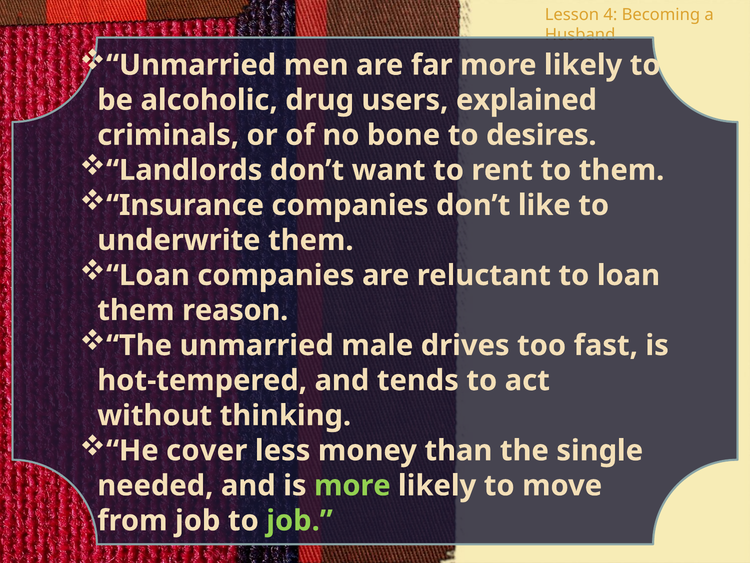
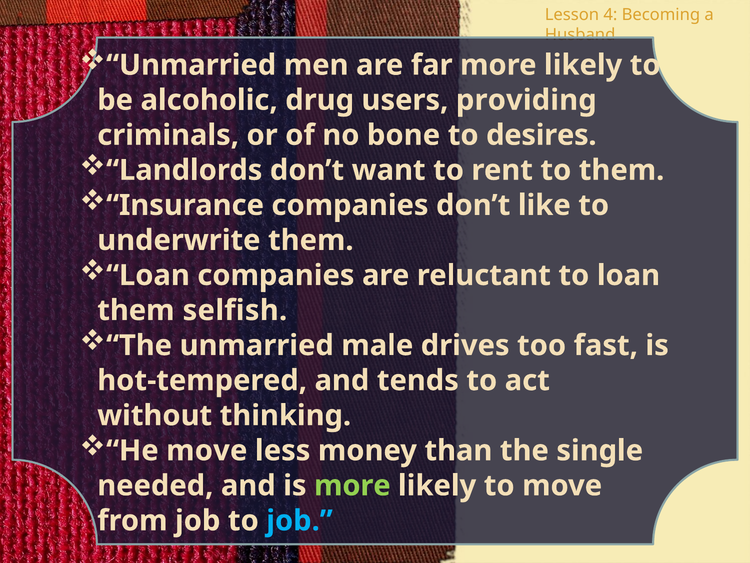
explained: explained -> providing
reason: reason -> selfish
He cover: cover -> move
job at (300, 520) colour: light green -> light blue
